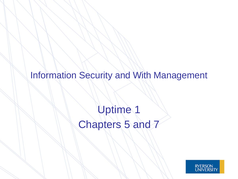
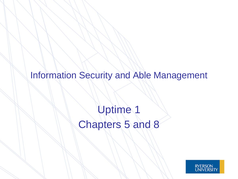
With: With -> Able
7: 7 -> 8
